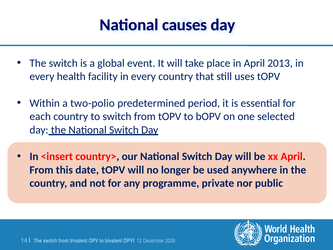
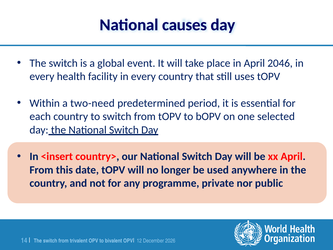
2013: 2013 -> 2046
two-polio: two-polio -> two-need
